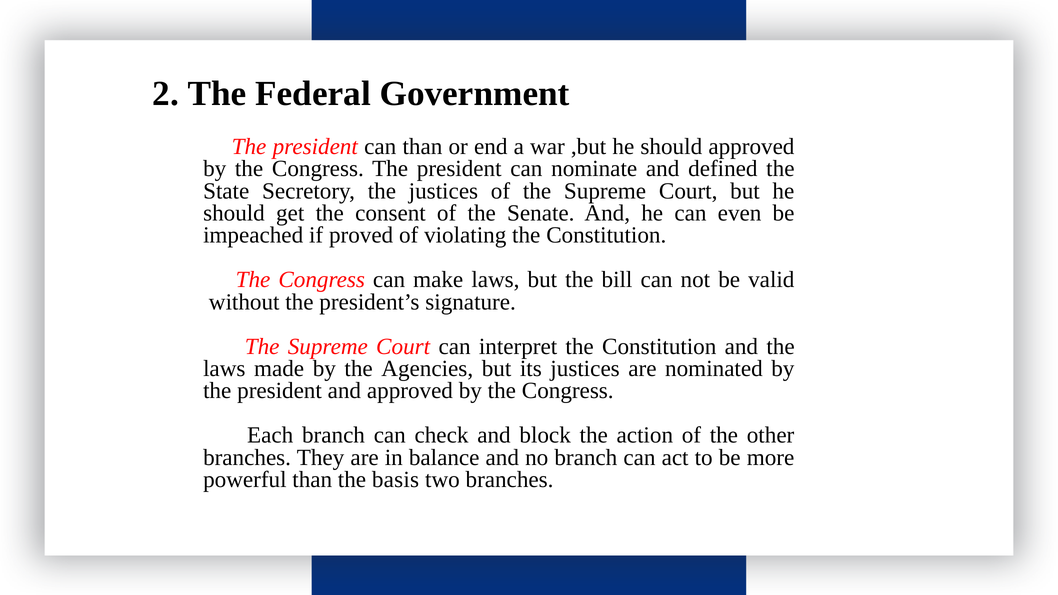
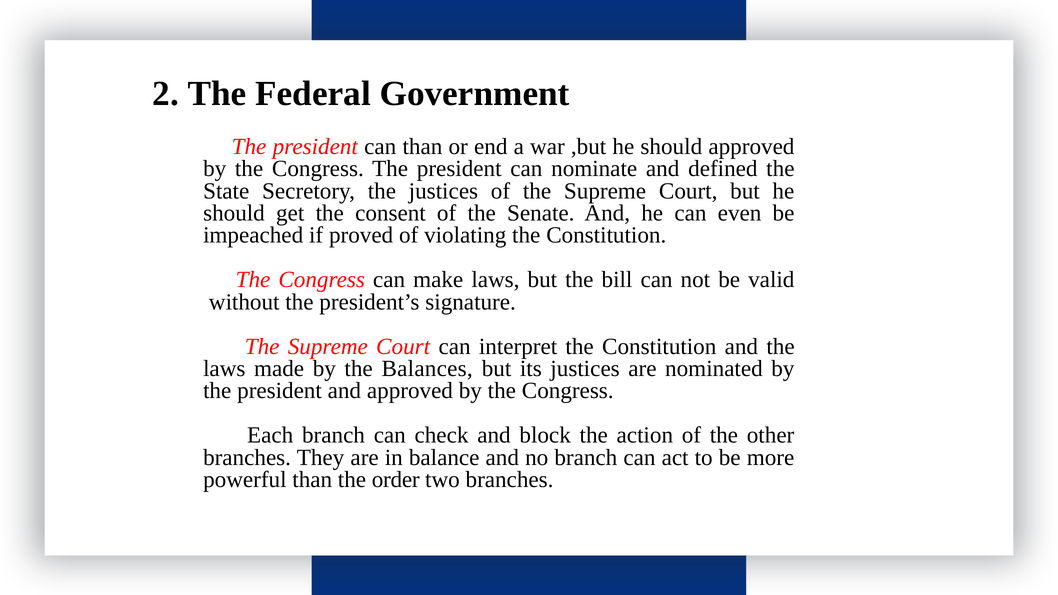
Agencies: Agencies -> Balances
basis: basis -> order
